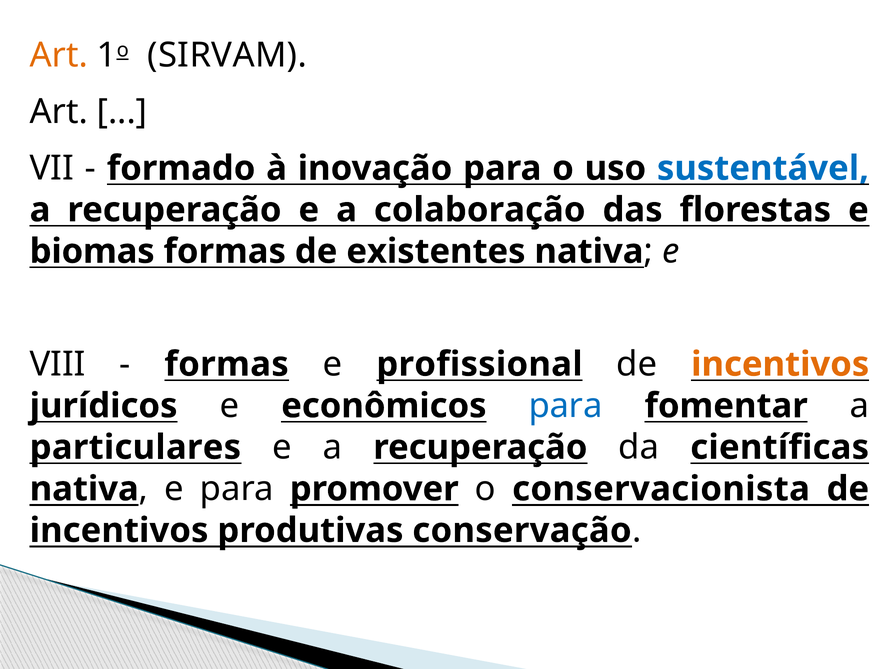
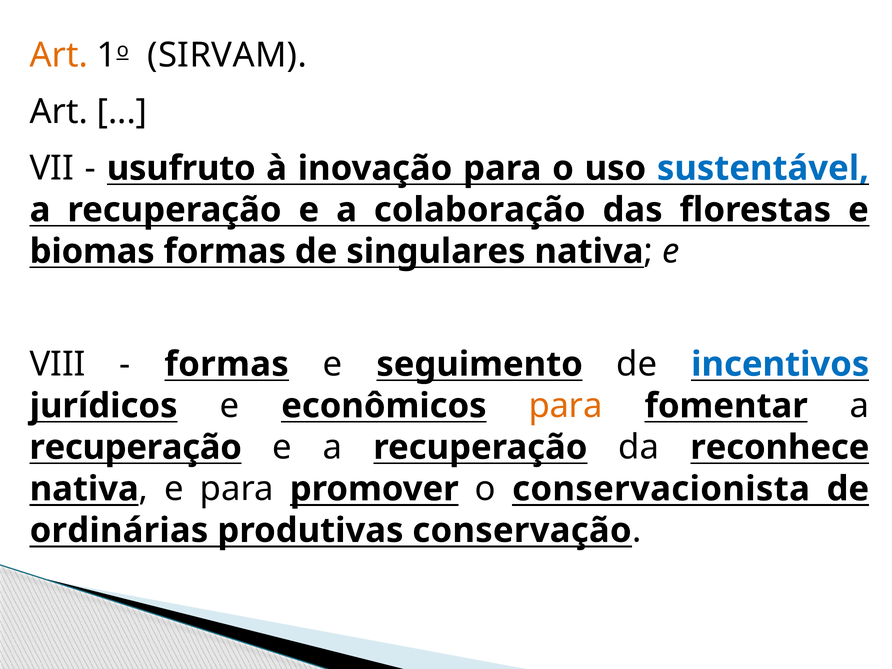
formado: formado -> usufruto
existentes: existentes -> singulares
profissional: profissional -> seguimento
incentivos at (780, 364) colour: orange -> blue
para at (566, 406) colour: blue -> orange
particulares at (135, 447): particulares -> recuperação
científicas: científicas -> reconhece
incentivos at (119, 530): incentivos -> ordinárias
